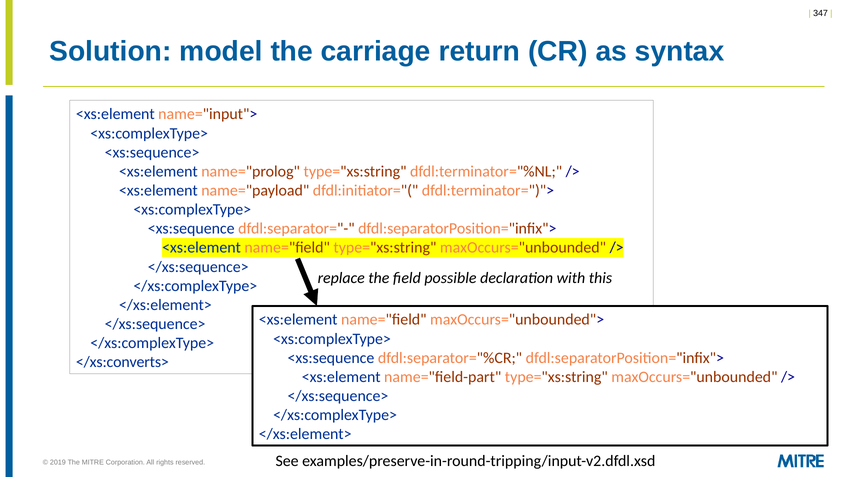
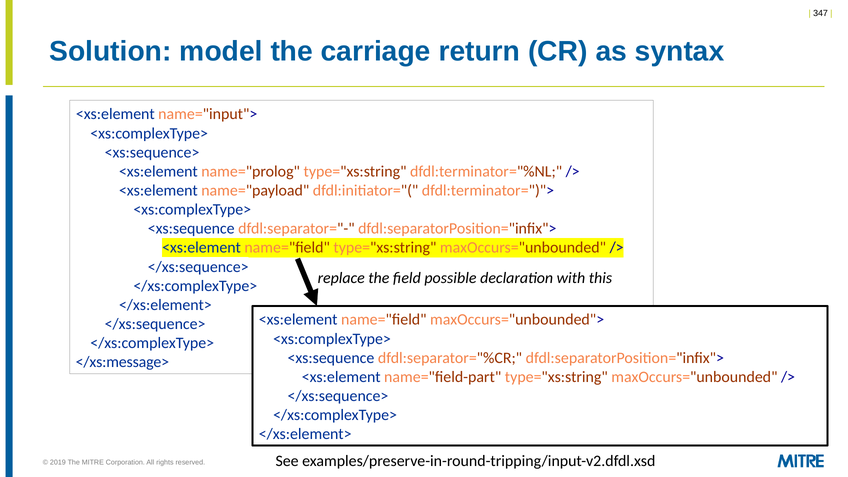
</xs:converts>: </xs:converts> -> </xs:message>
